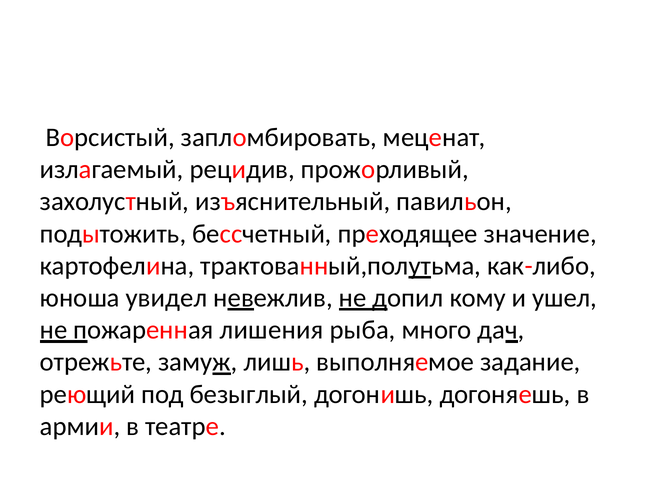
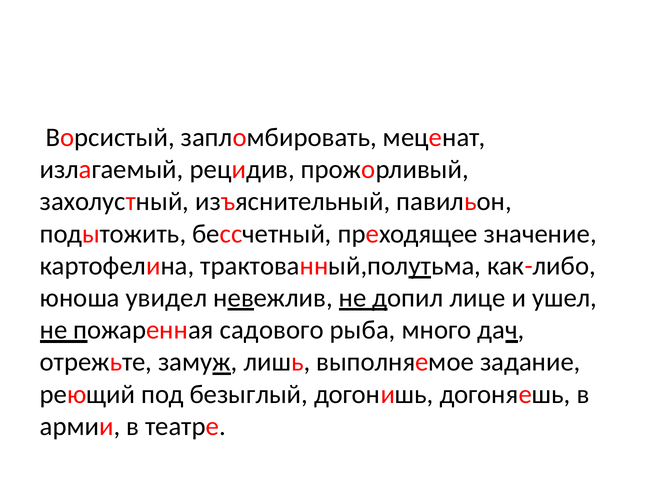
кому: кому -> лице
лишения: лишения -> садового
